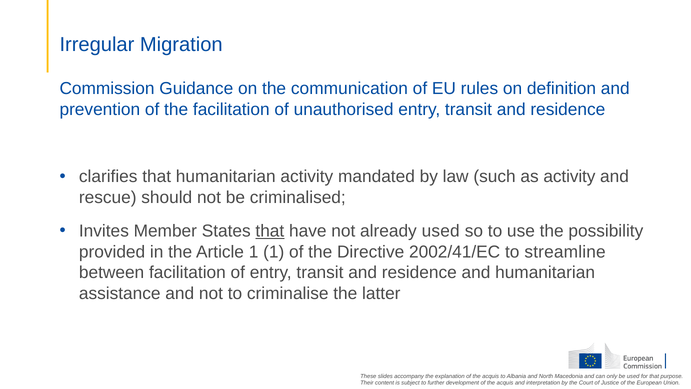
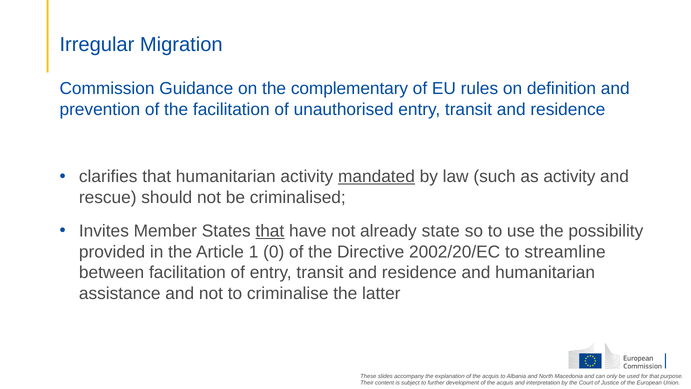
communication: communication -> complementary
mandated underline: none -> present
already used: used -> state
1 1: 1 -> 0
2002/41/EC: 2002/41/EC -> 2002/20/EC
